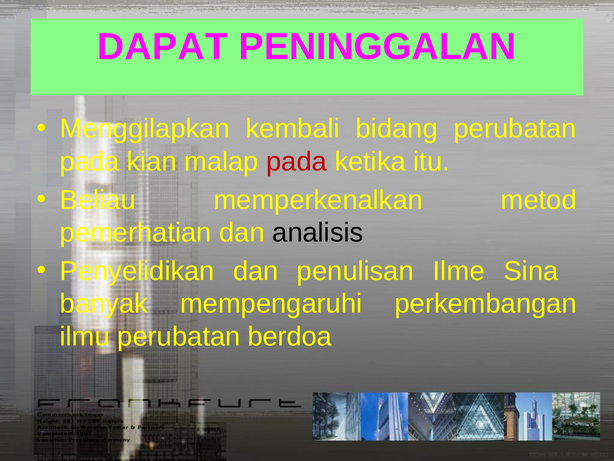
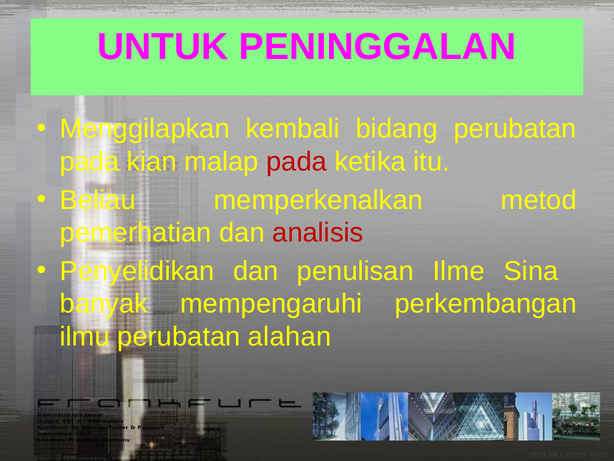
DAPAT: DAPAT -> UNTUK
analisis colour: black -> red
berdoa: berdoa -> alahan
